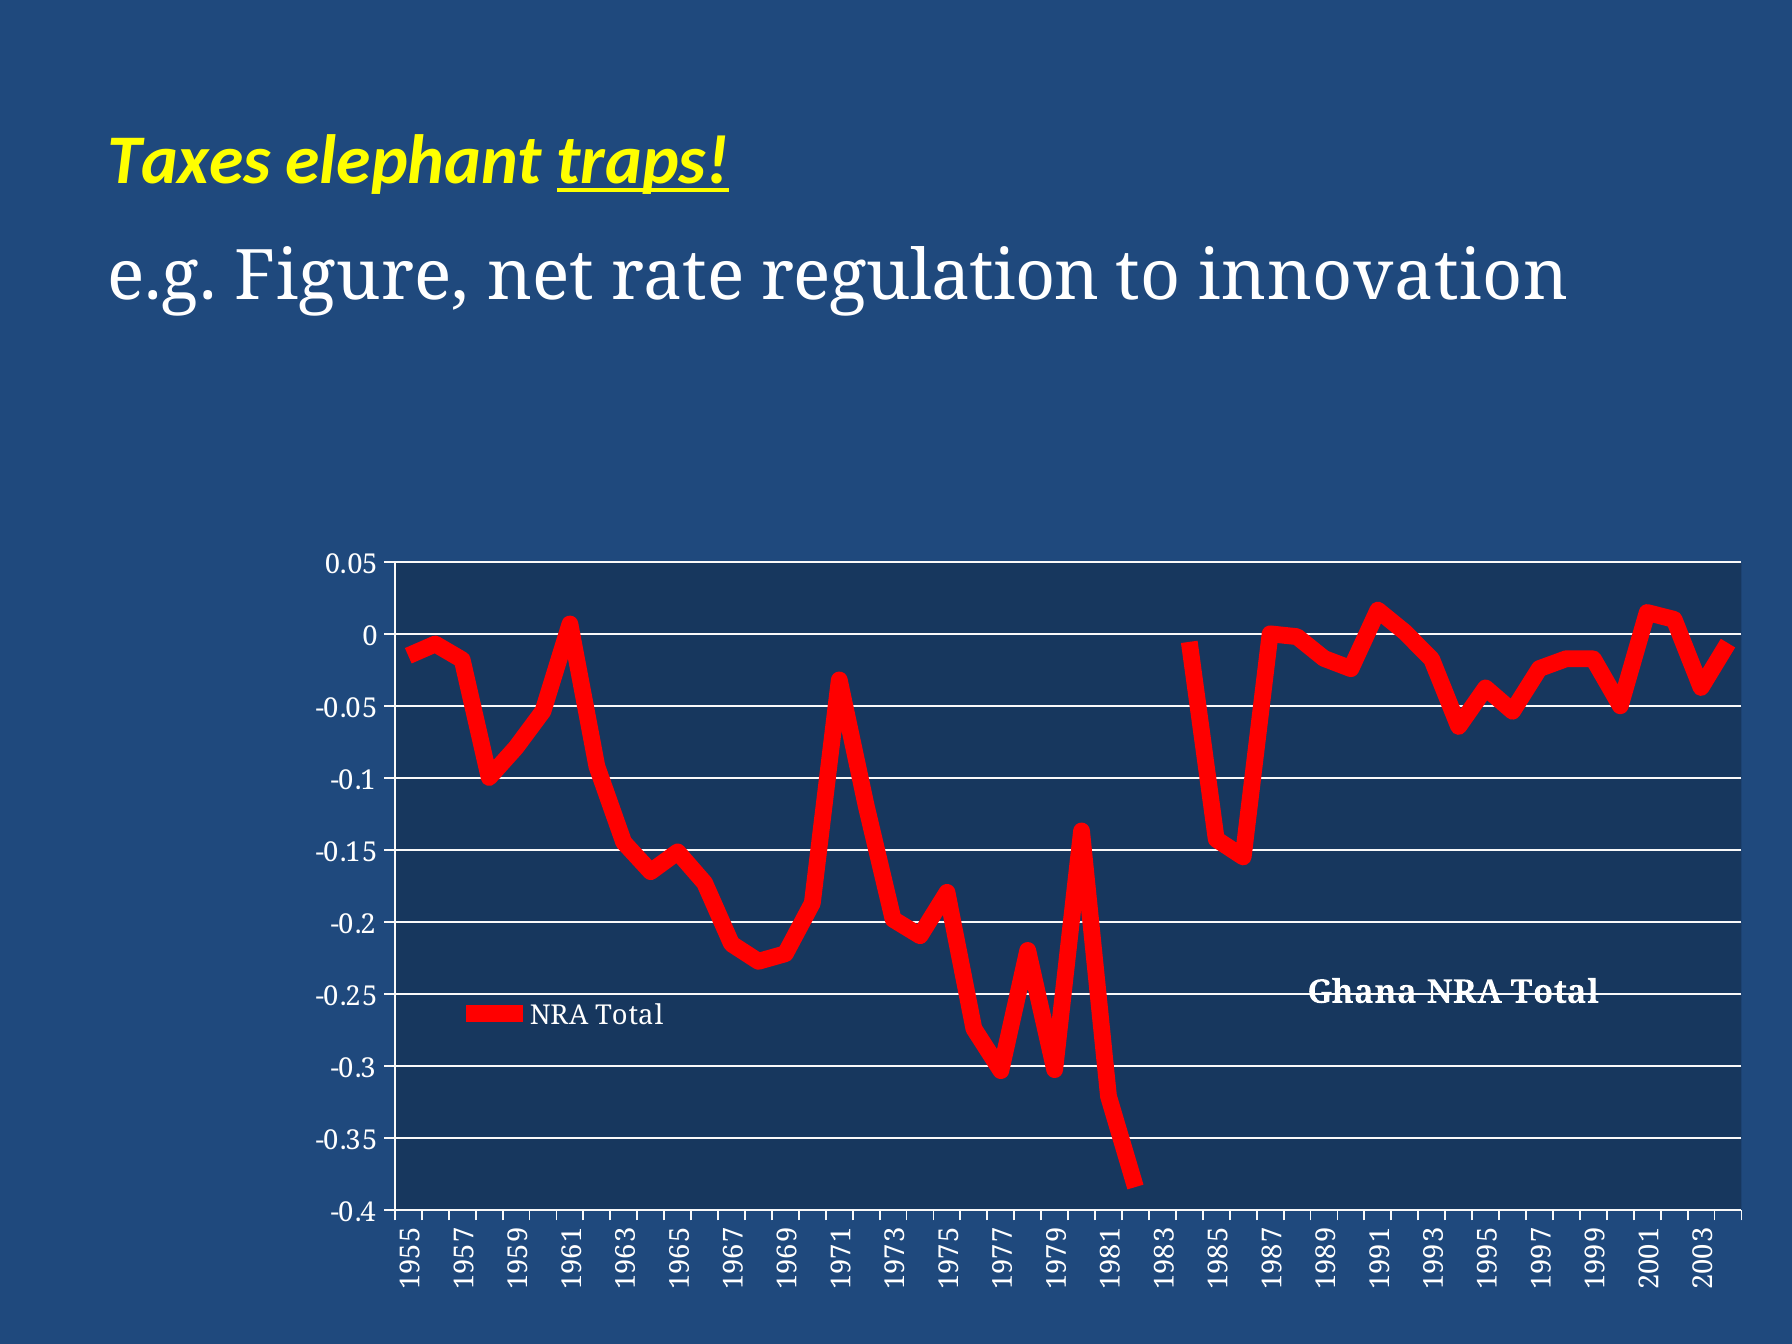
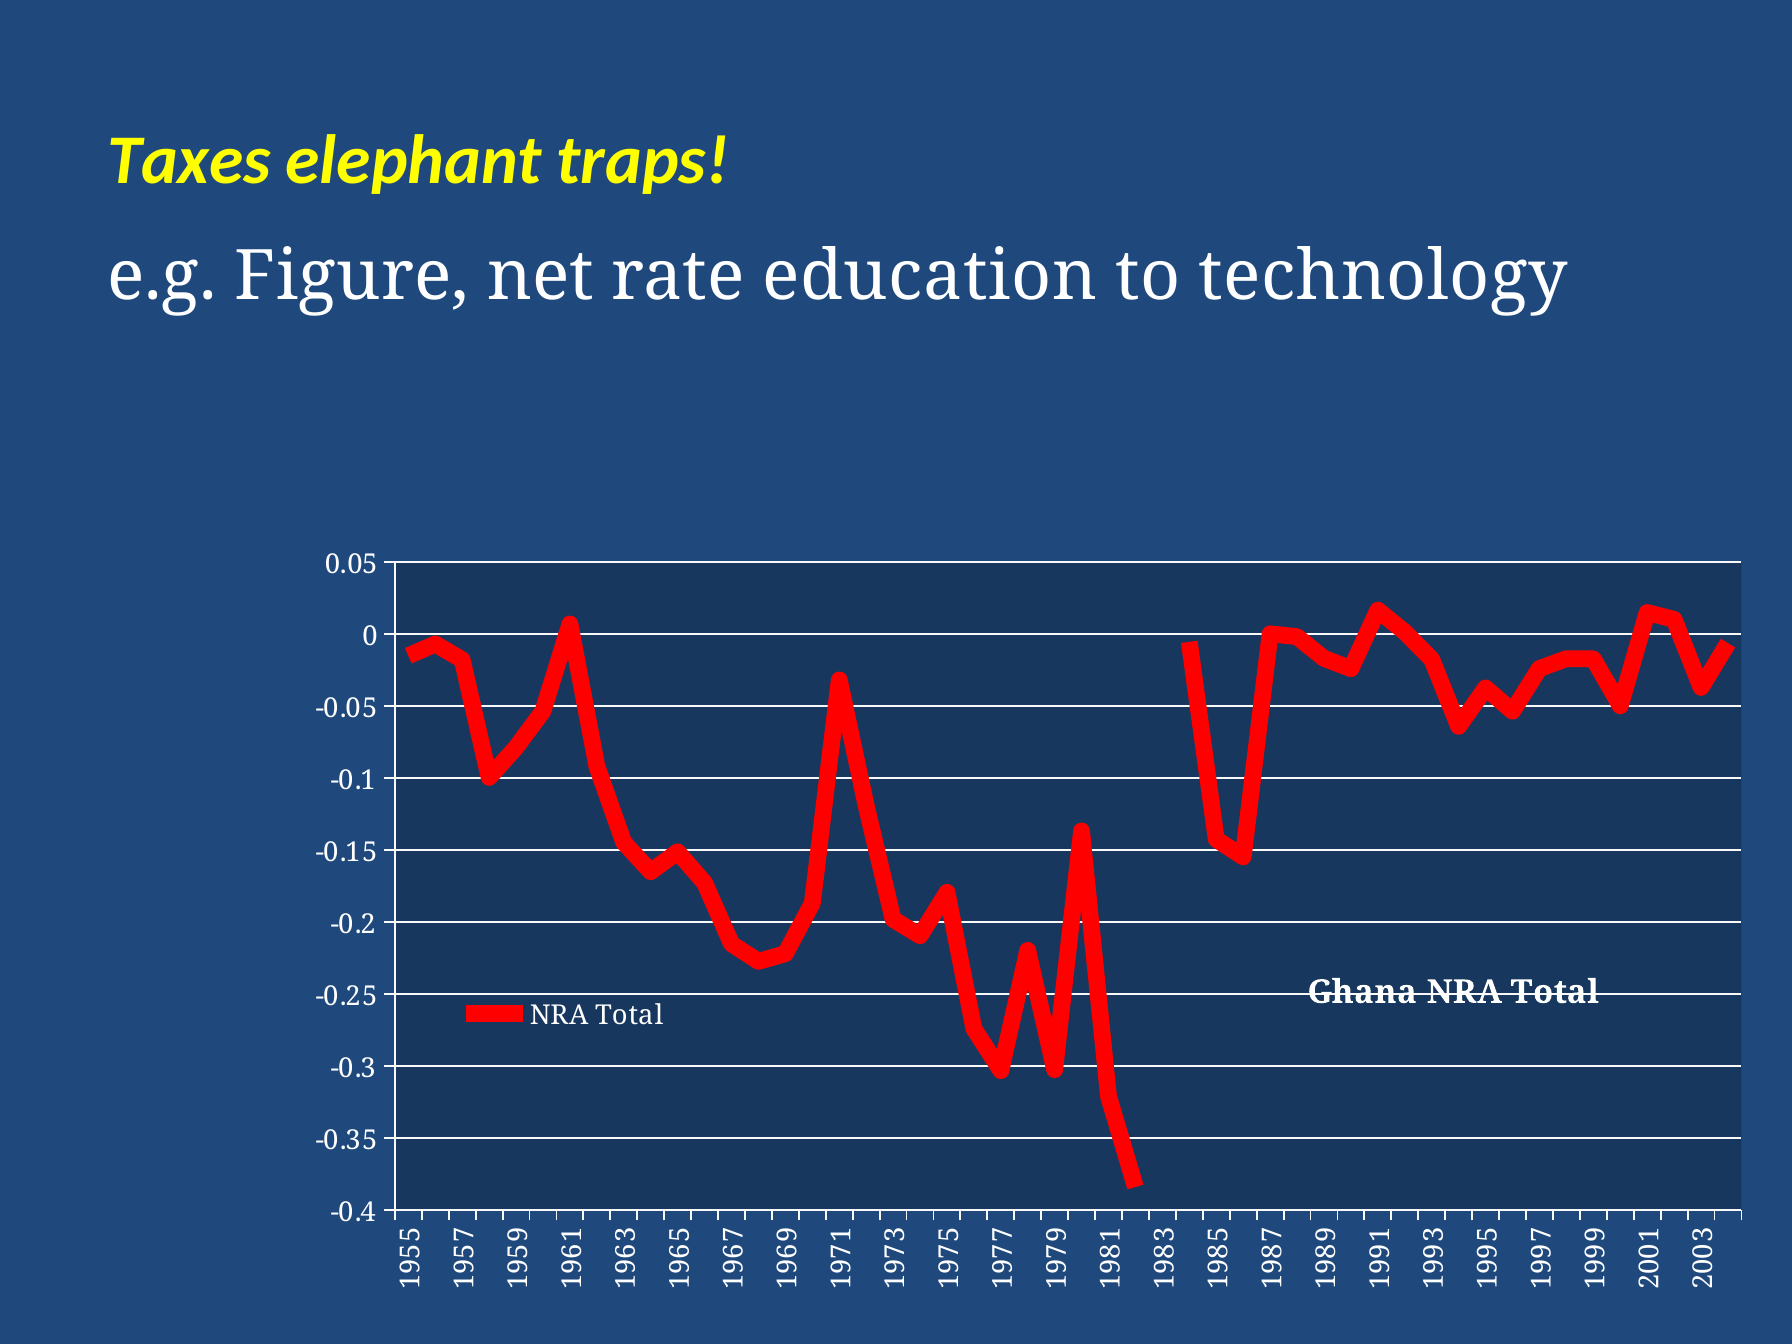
traps underline: present -> none
regulation: regulation -> education
innovation: innovation -> technology
